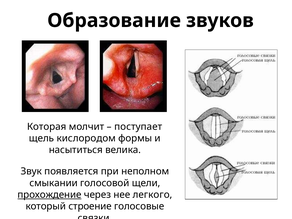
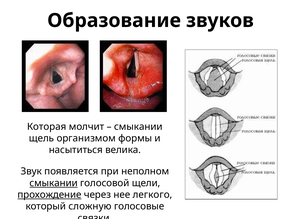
поступает at (138, 127): поступает -> смыкании
кислородом: кислородом -> организмом
смыкании at (54, 183) underline: none -> present
строение: строение -> сложную
